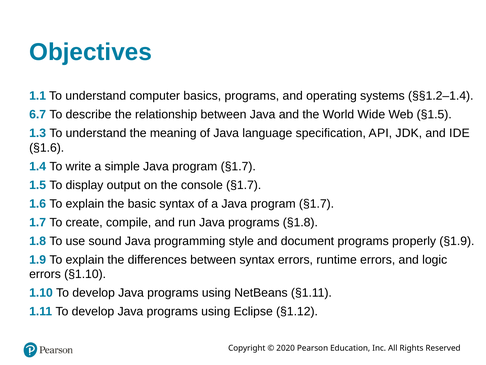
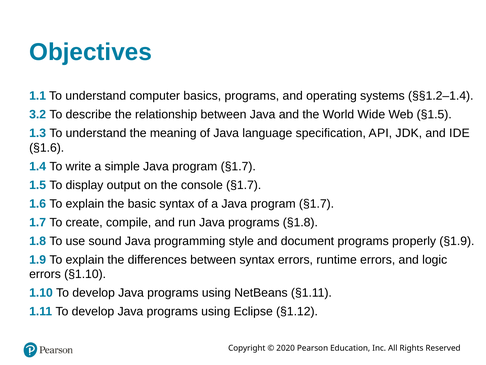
6.7: 6.7 -> 3.2
